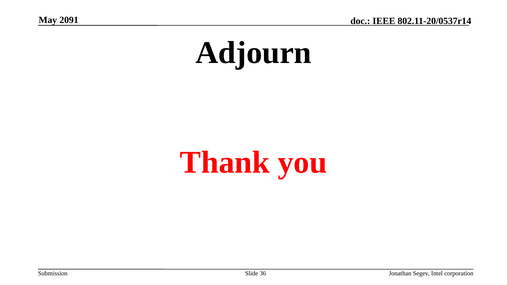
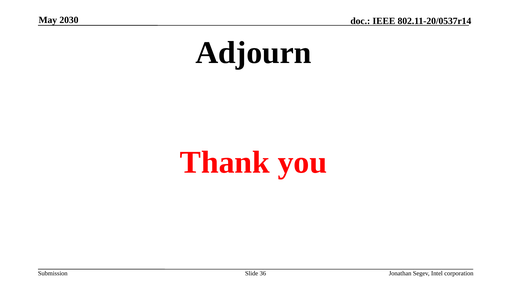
2091: 2091 -> 2030
